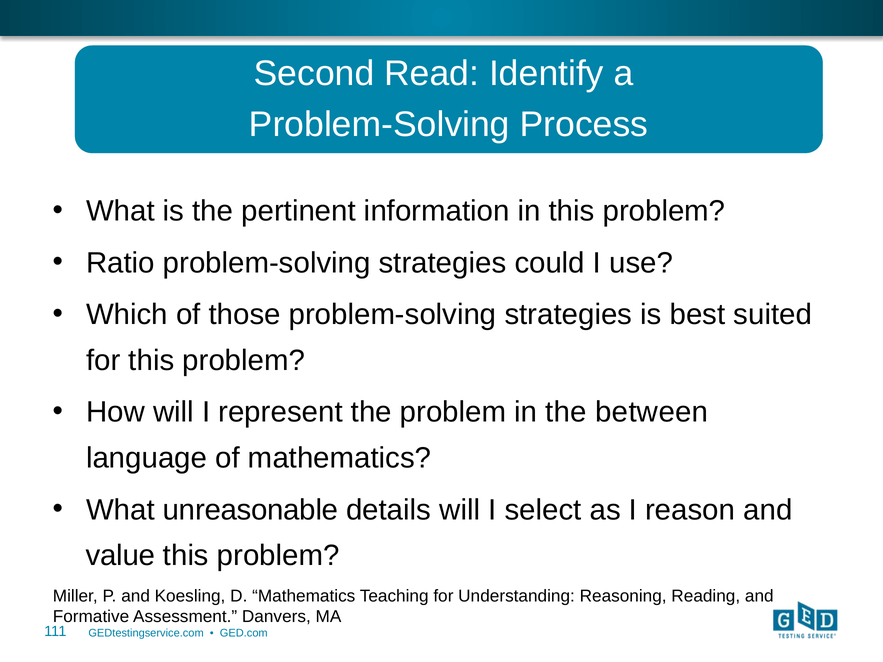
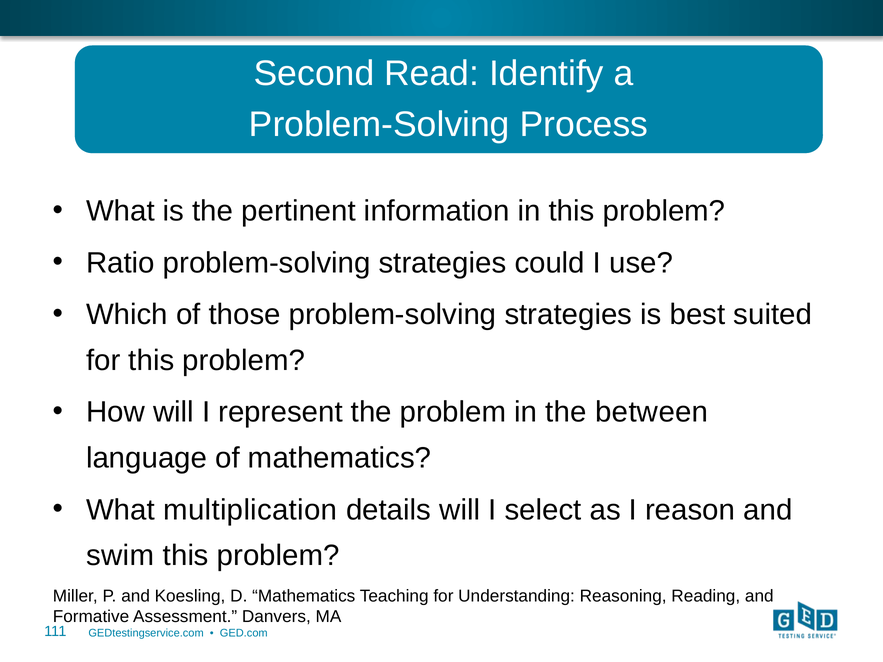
unreasonable: unreasonable -> multiplication
value: value -> swim
